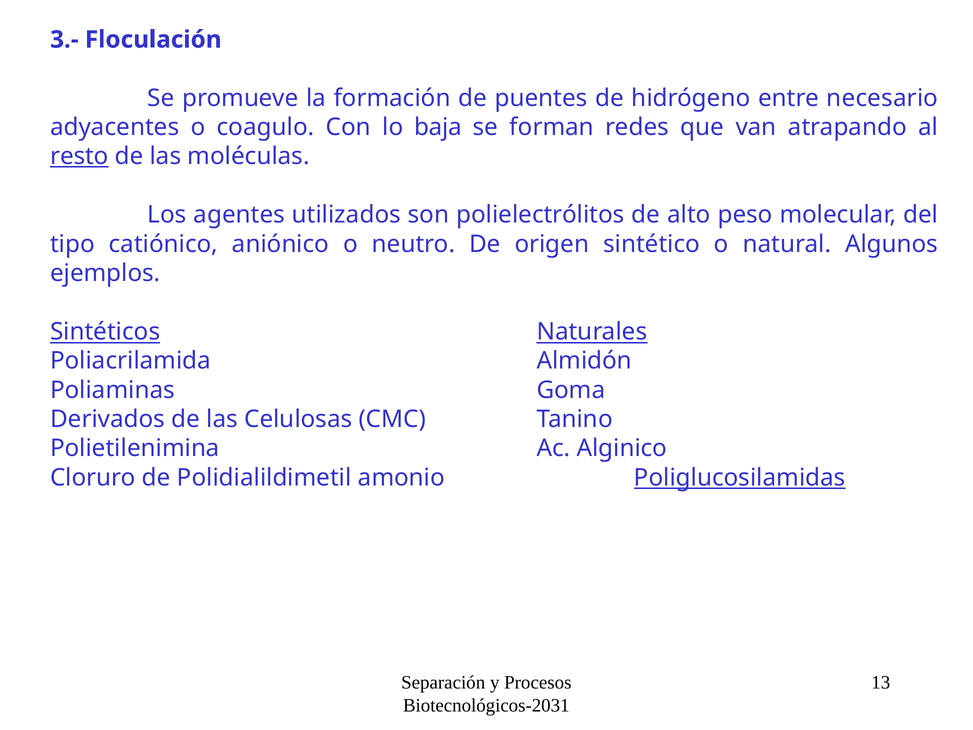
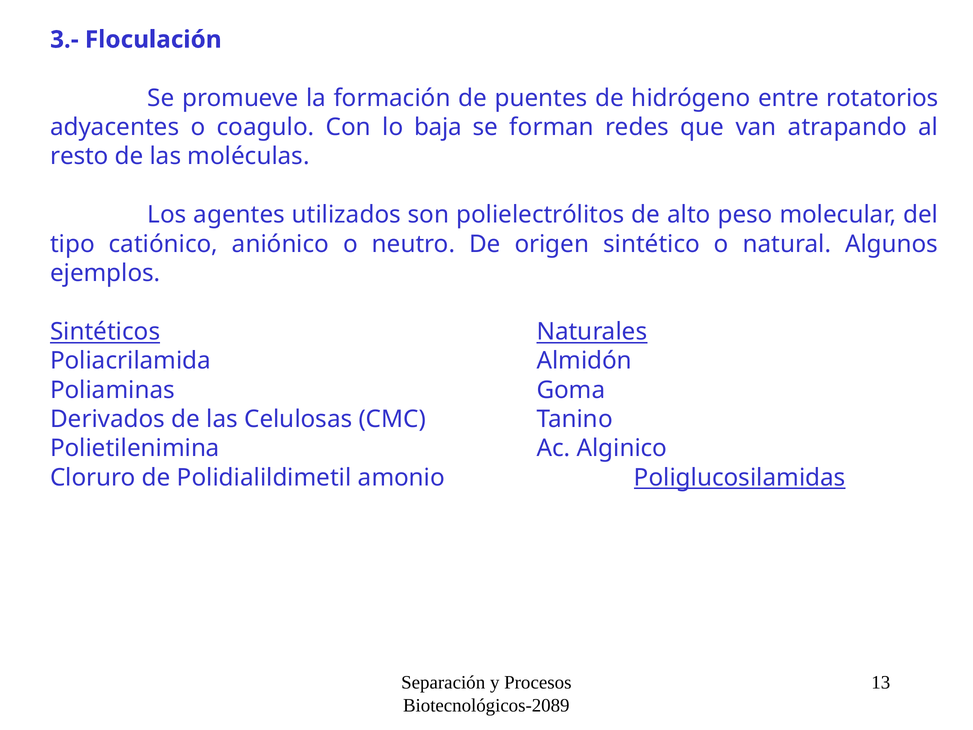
necesario: necesario -> rotatorios
resto underline: present -> none
Biotecnológicos-2031: Biotecnológicos-2031 -> Biotecnológicos-2089
